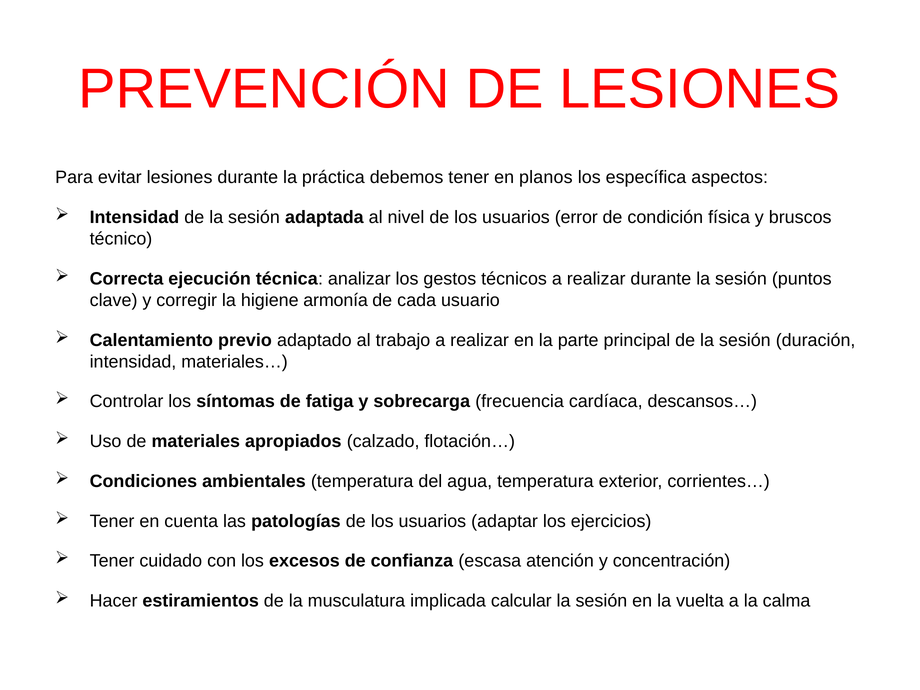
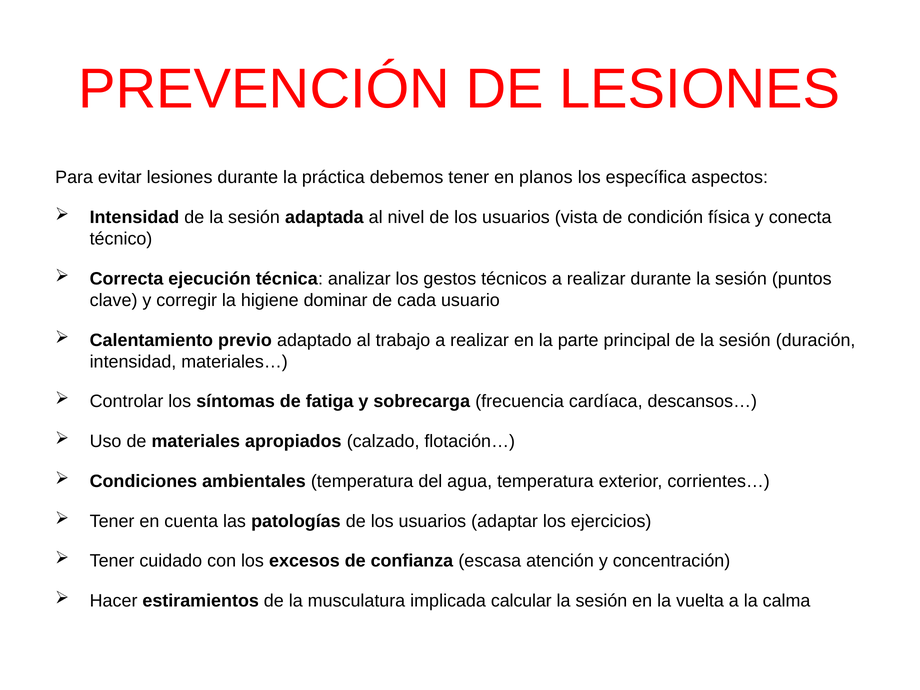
error: error -> vista
bruscos: bruscos -> conecta
armonía: armonía -> dominar
